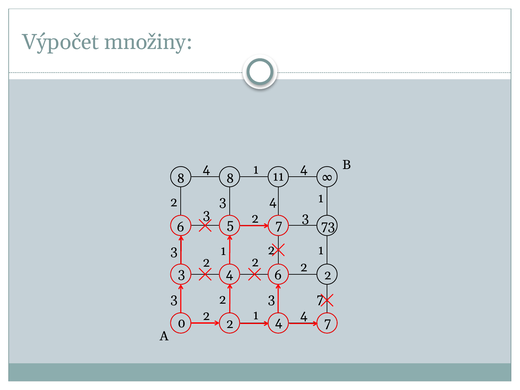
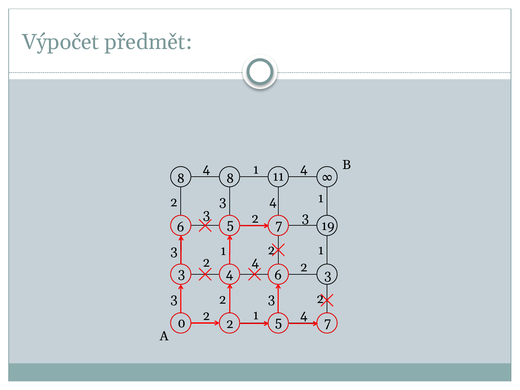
množiny: množiny -> předmět
73: 73 -> 19
2 at (255, 262): 2 -> 4
2 at (328, 275): 2 -> 3
7 at (320, 299): 7 -> 2
2 4: 4 -> 5
